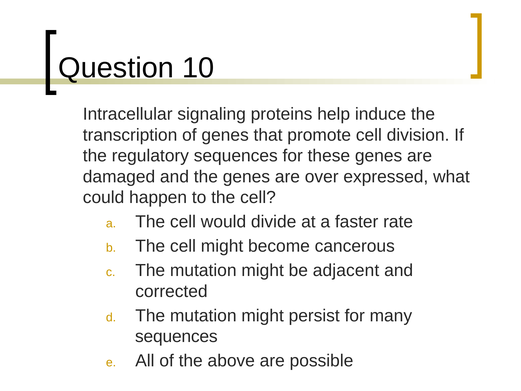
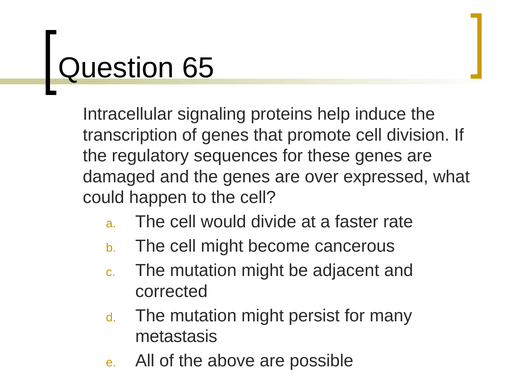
10: 10 -> 65
sequences at (176, 336): sequences -> metastasis
